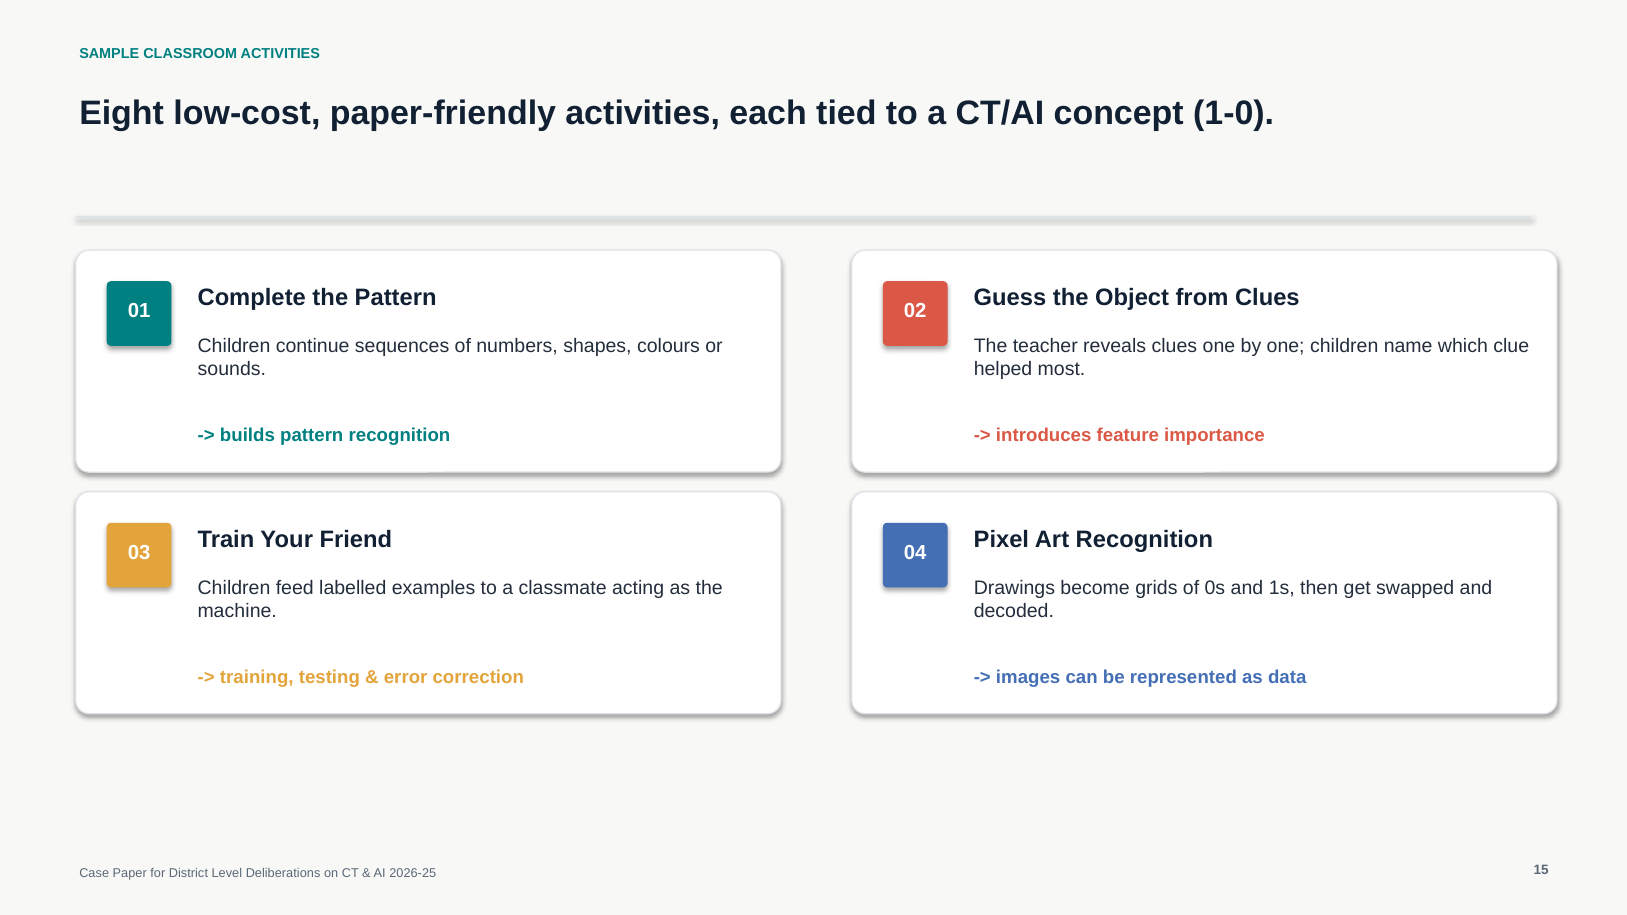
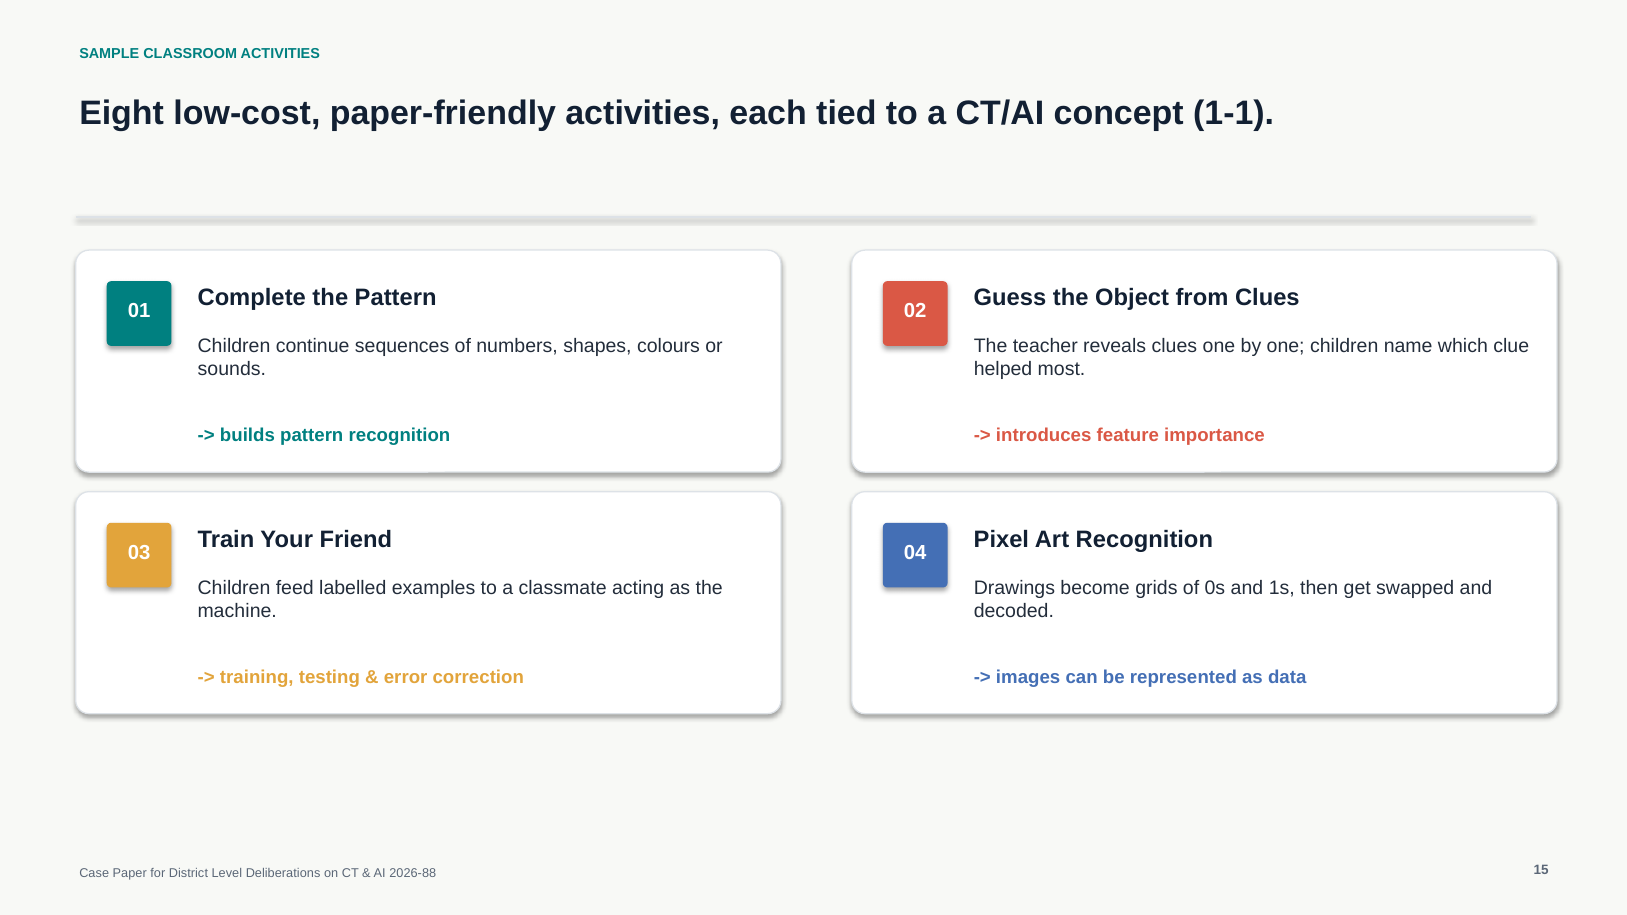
1-0: 1-0 -> 1-1
2026-25: 2026-25 -> 2026-88
